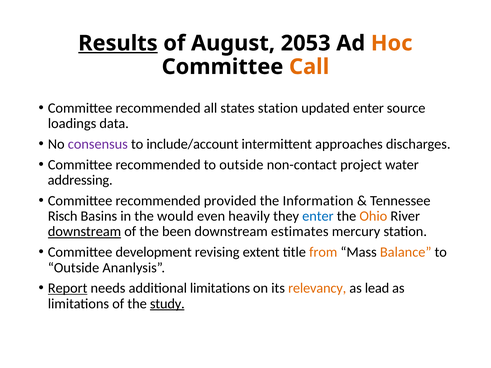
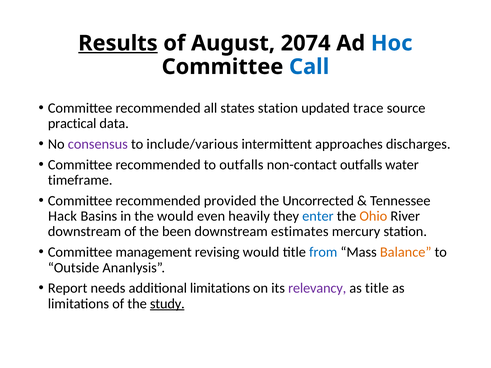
2053: 2053 -> 2074
Hoc colour: orange -> blue
Call colour: orange -> blue
updated enter: enter -> trace
loadings: loadings -> practical
include/account: include/account -> include/various
recommended to outside: outside -> outfalls
non-contact project: project -> outfalls
addressing: addressing -> timeframe
Information: Information -> Uncorrected
Risch: Risch -> Hack
downstream at (84, 232) underline: present -> none
development: development -> management
revising extent: extent -> would
from colour: orange -> blue
Report underline: present -> none
relevancy colour: orange -> purple
as lead: lead -> title
